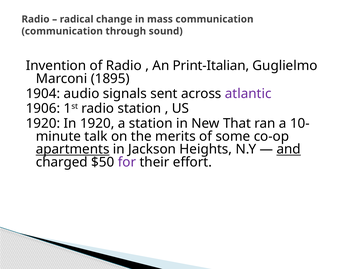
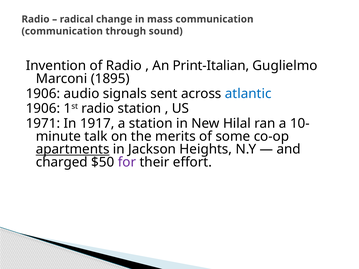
1904 at (43, 94): 1904 -> 1906
atlantic colour: purple -> blue
1920 at (43, 124): 1920 -> 1971
In 1920: 1920 -> 1917
That: That -> Hilal
and underline: present -> none
